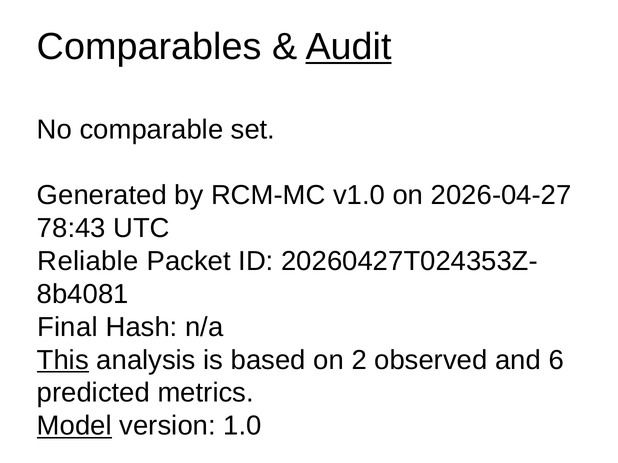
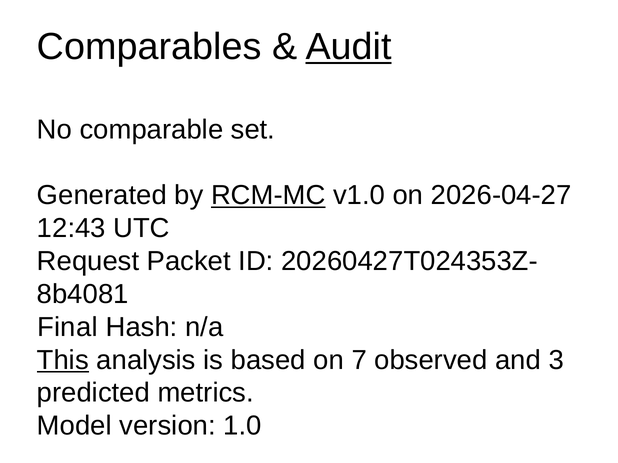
RCM-MC underline: none -> present
78:43: 78:43 -> 12:43
Reliable: Reliable -> Request
2: 2 -> 7
6: 6 -> 3
Model underline: present -> none
